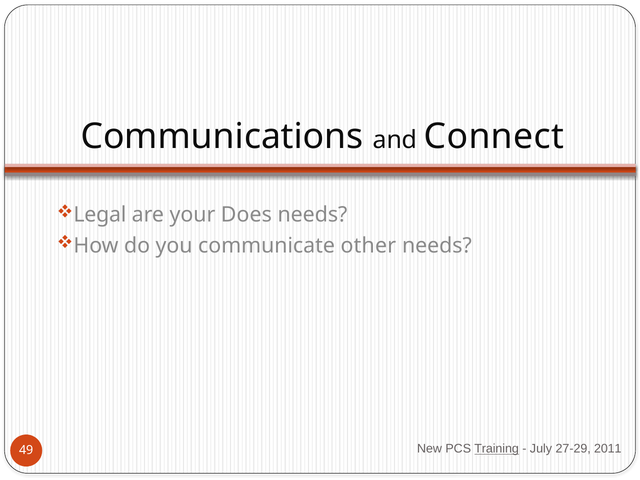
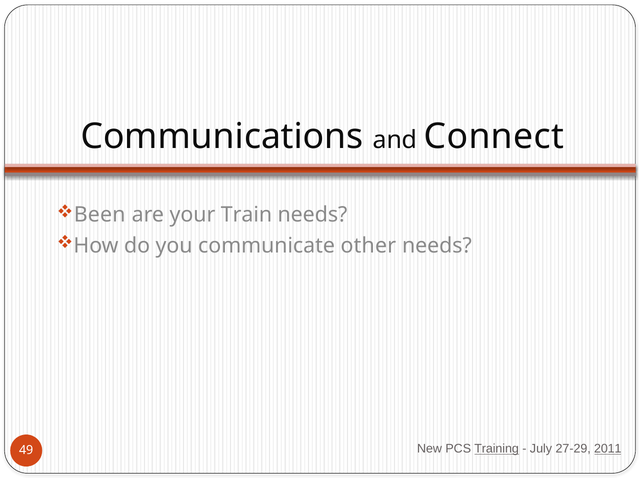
Legal: Legal -> Been
Does: Does -> Train
2011 underline: none -> present
